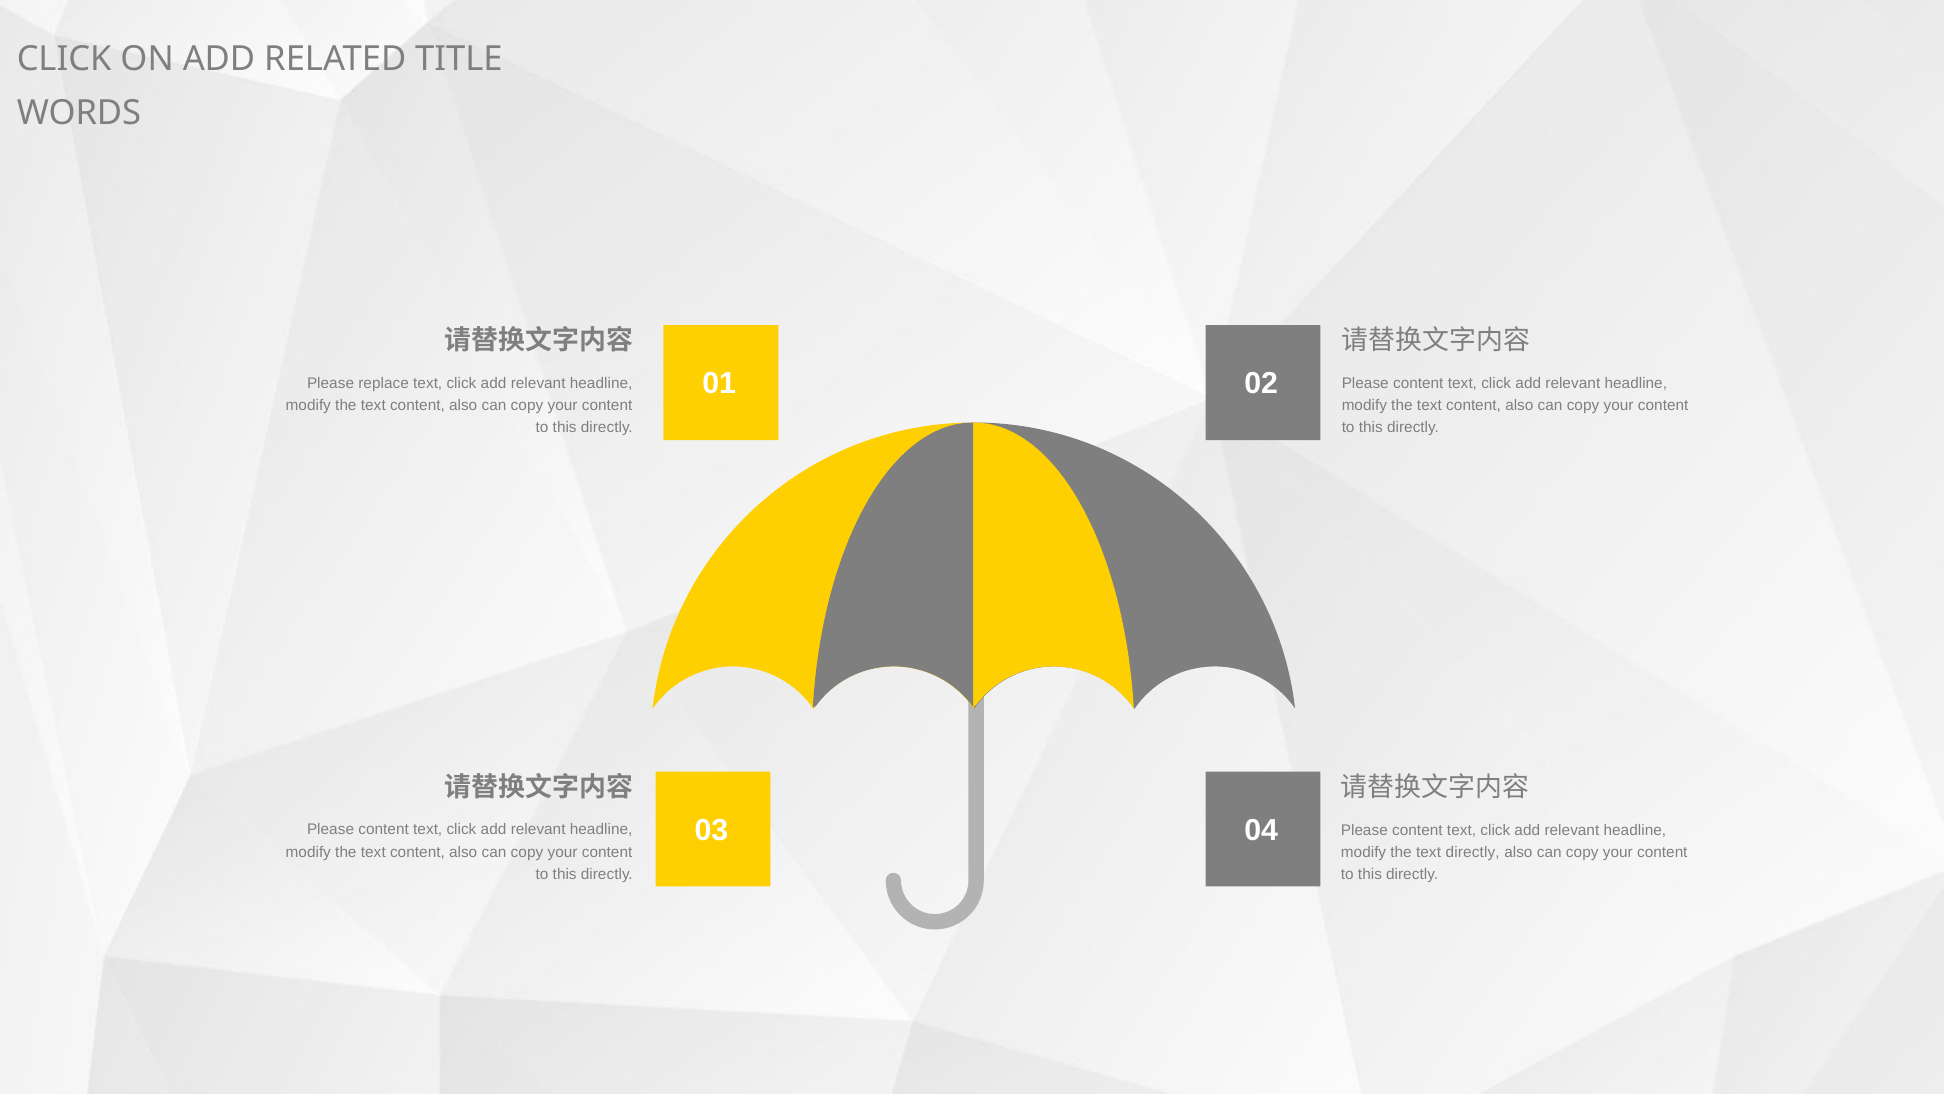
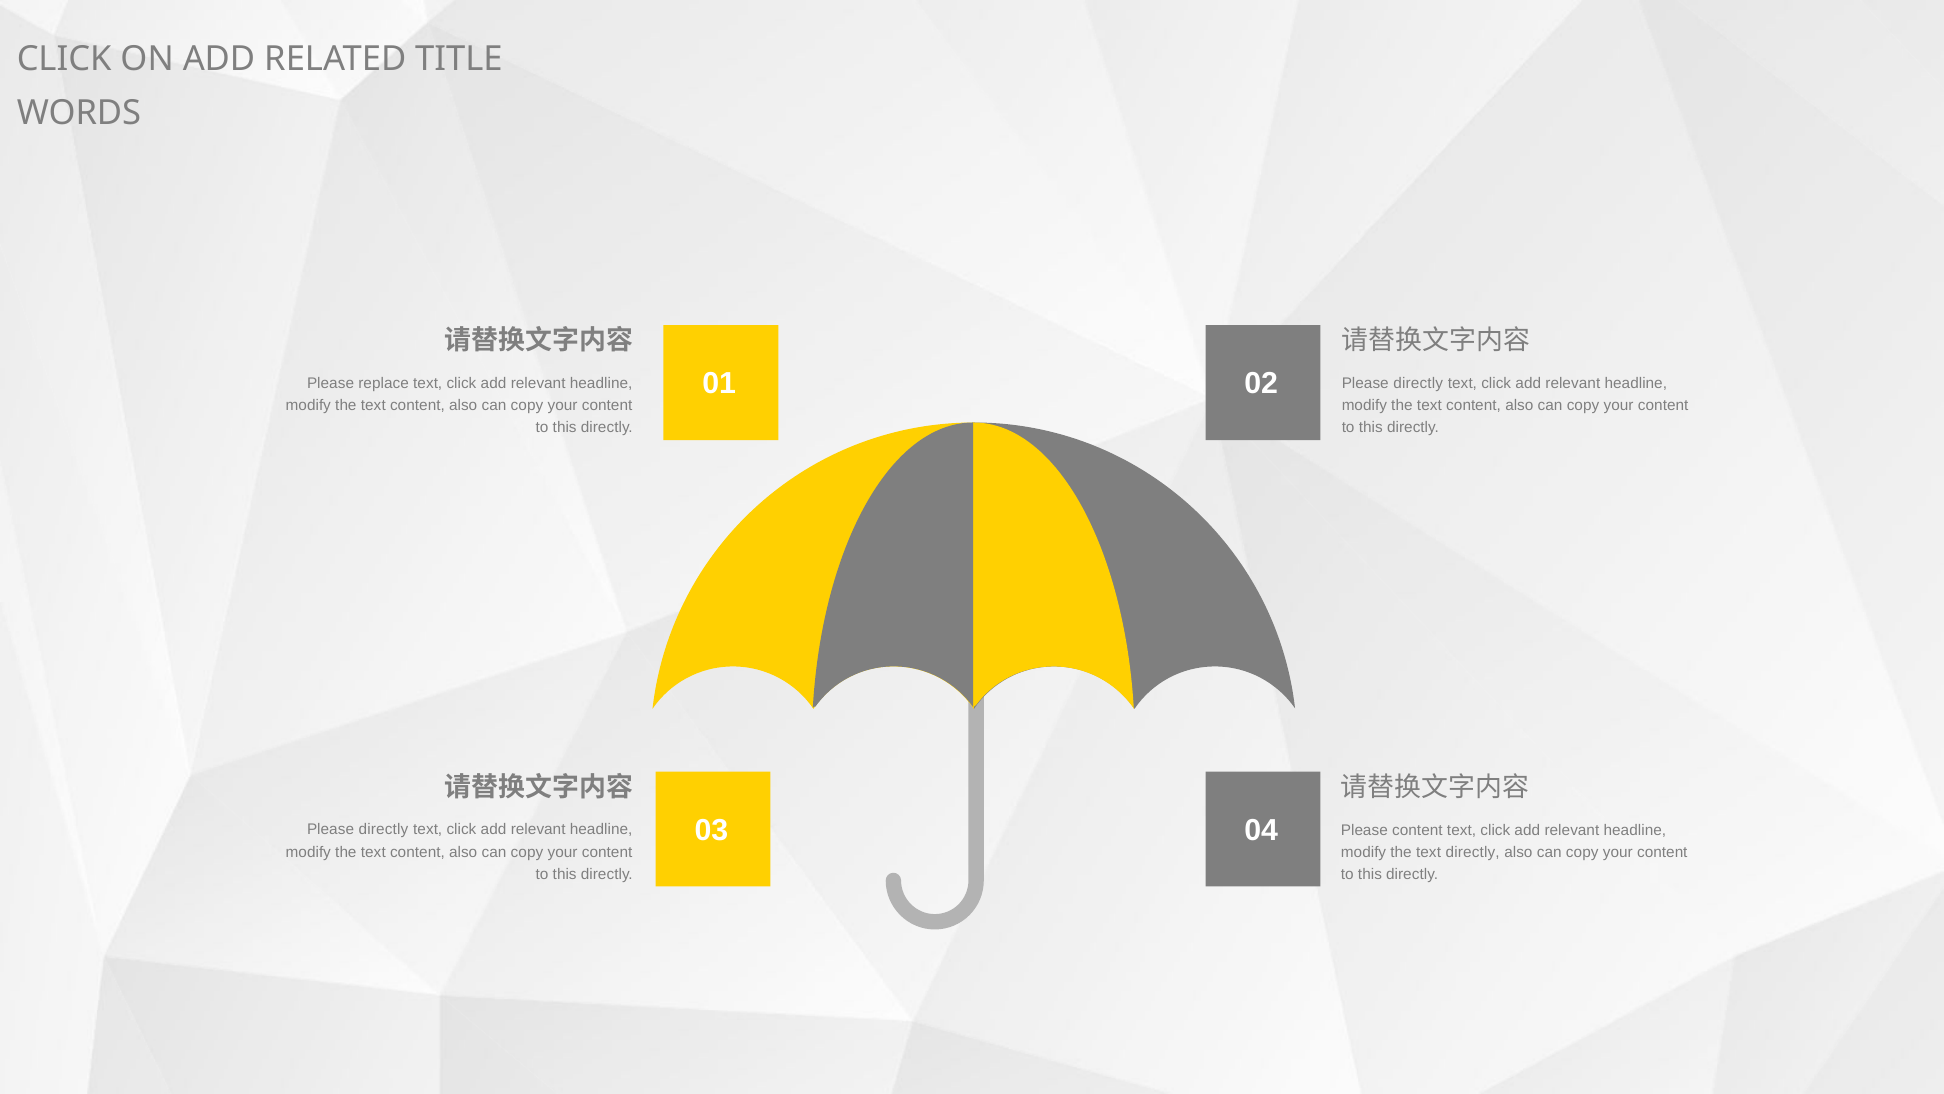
content at (1418, 383): content -> directly
content at (384, 829): content -> directly
